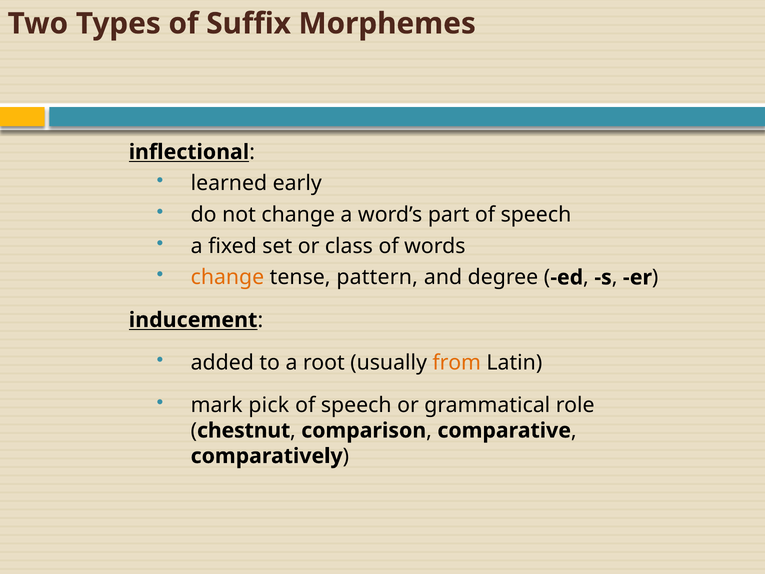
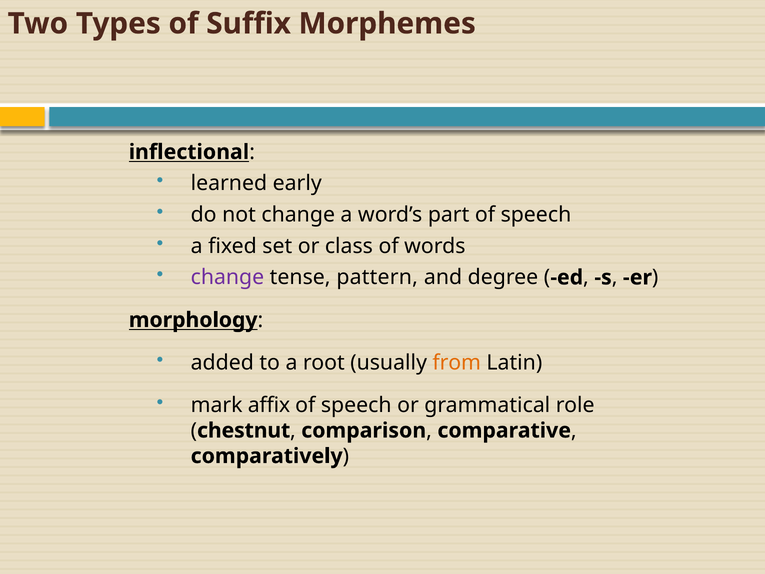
change at (227, 277) colour: orange -> purple
inducement: inducement -> morphology
pick: pick -> affix
